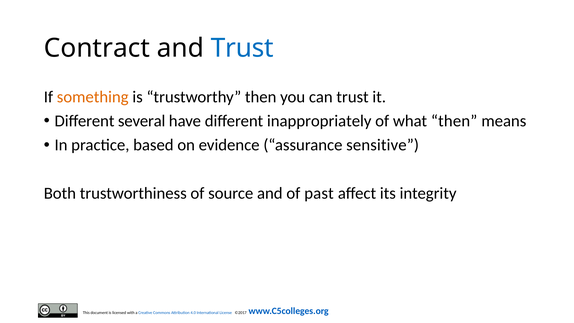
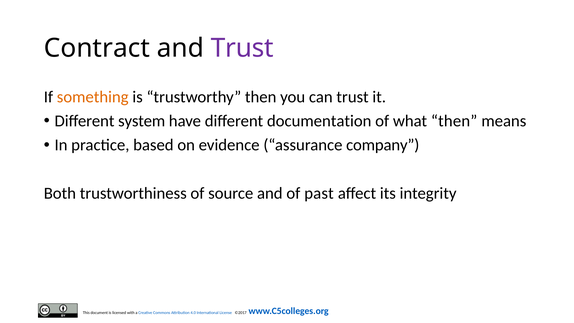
Trust at (242, 48) colour: blue -> purple
several: several -> system
inappropriately: inappropriately -> documentation
sensitive: sensitive -> company
